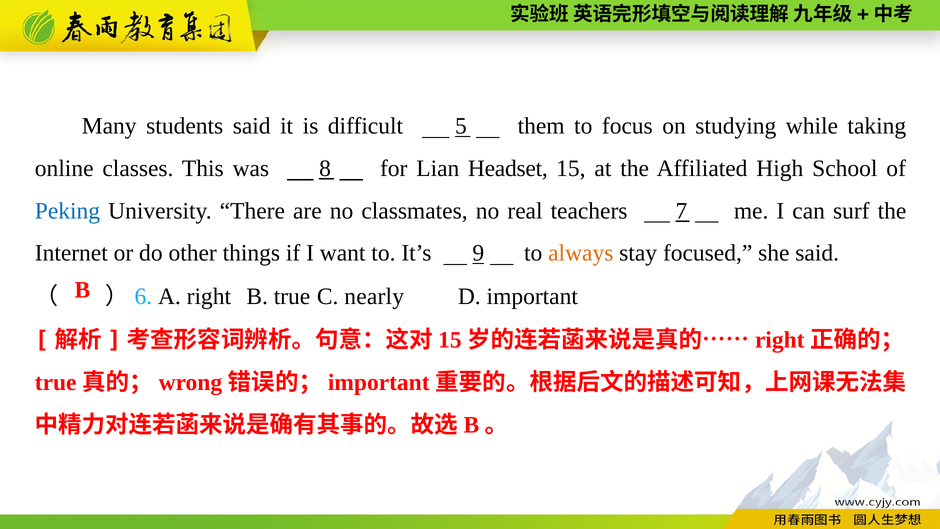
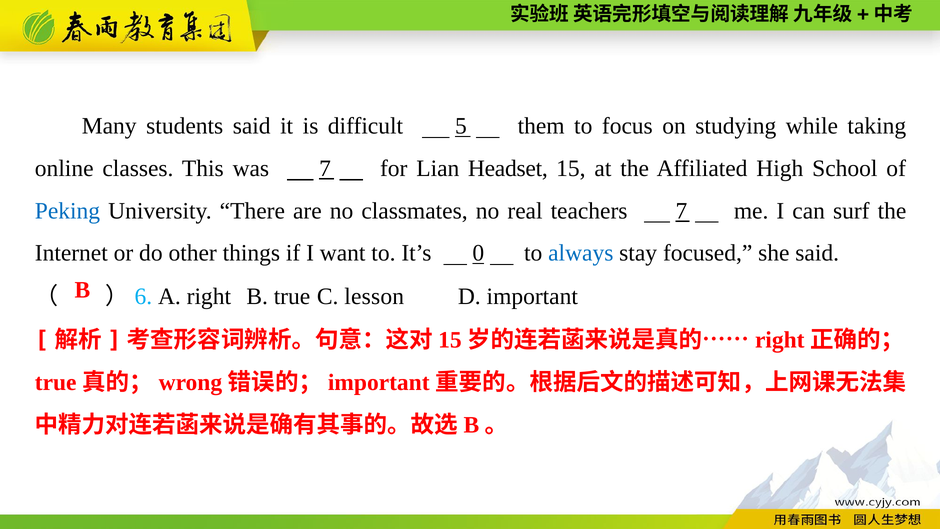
was 8: 8 -> 7
9: 9 -> 0
always colour: orange -> blue
nearly: nearly -> lesson
